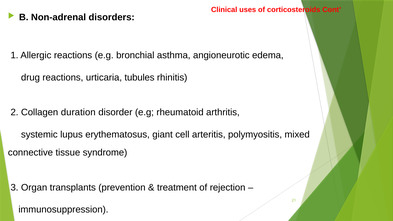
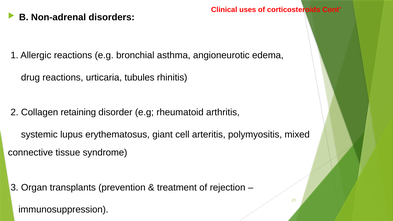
duration: duration -> retaining
